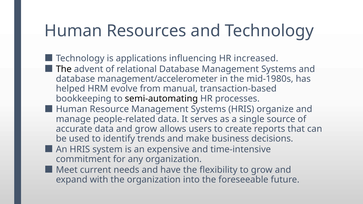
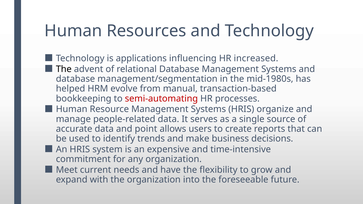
management/accelerometer: management/accelerometer -> management/segmentation
semi-automating colour: black -> red
and grow: grow -> point
